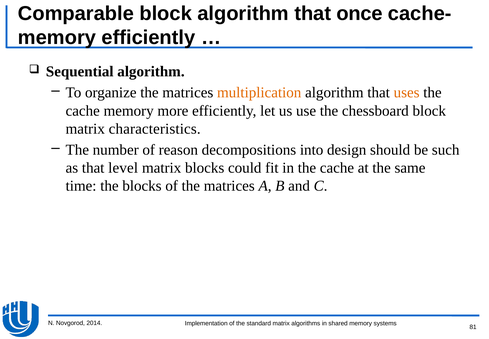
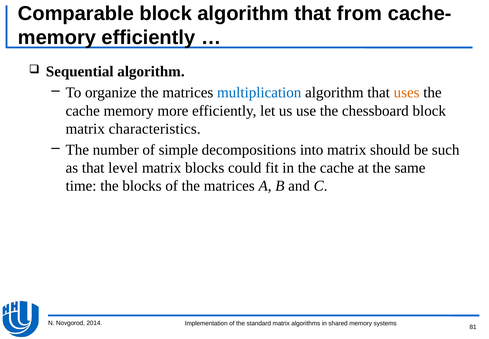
once: once -> from
multiplication colour: orange -> blue
reason: reason -> simple
into design: design -> matrix
